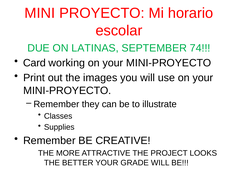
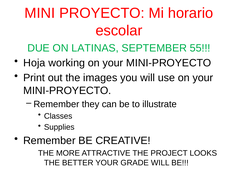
74: 74 -> 55
Card: Card -> Hoja
